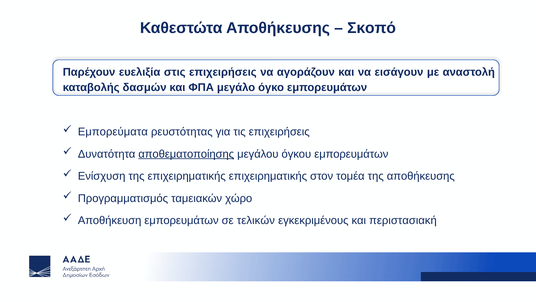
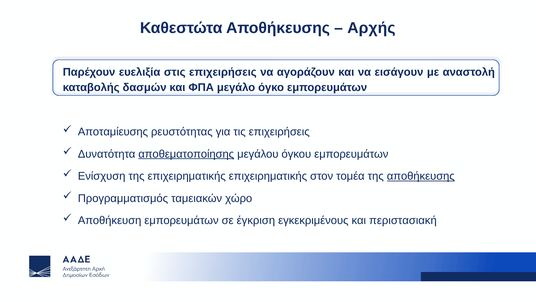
Σκοπό: Σκοπό -> Αρχής
Εμπορεύματα: Εμπορεύματα -> Αποταμίευσης
αποθήκευσης at (421, 176) underline: none -> present
τελικών: τελικών -> έγκριση
